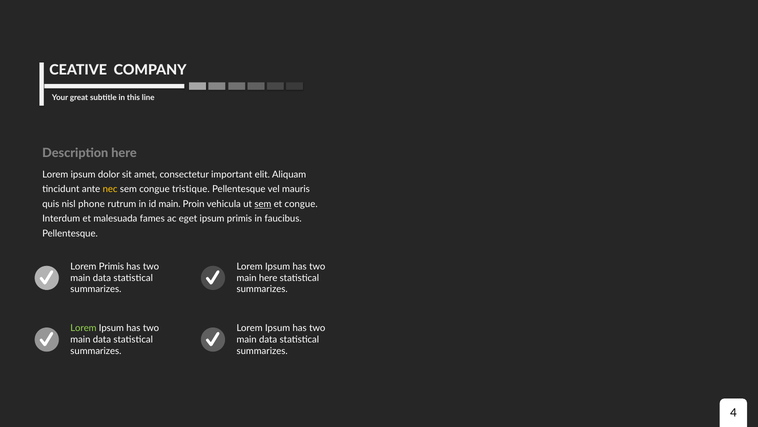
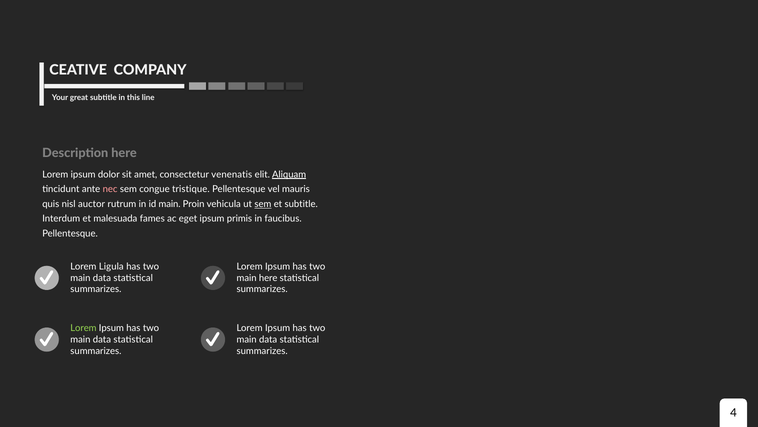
important: important -> venenatis
Aliquam underline: none -> present
nec colour: yellow -> pink
phone: phone -> auctor
et congue: congue -> subtitle
Lorem Primis: Primis -> Ligula
